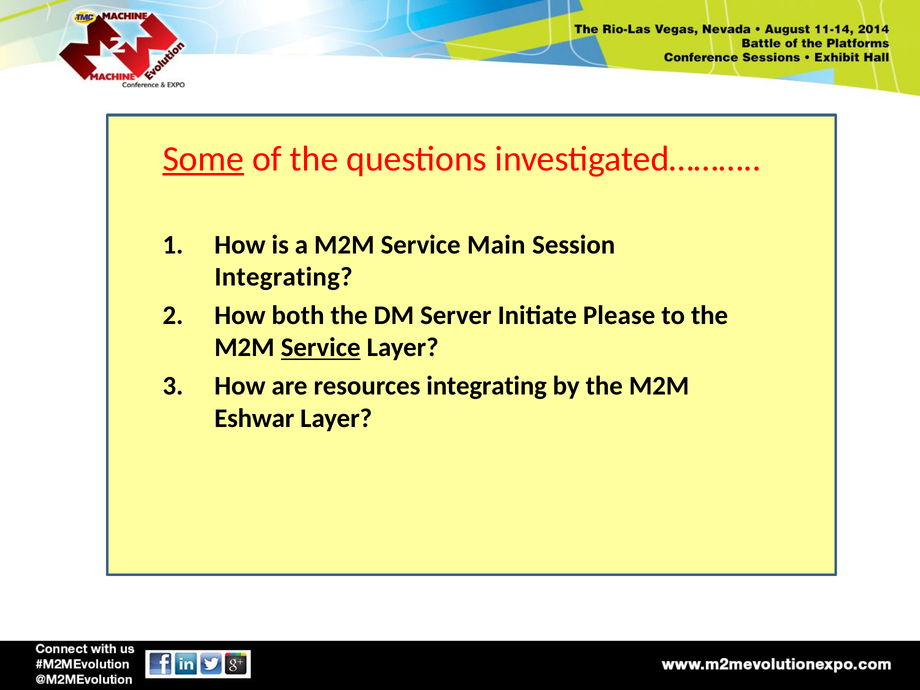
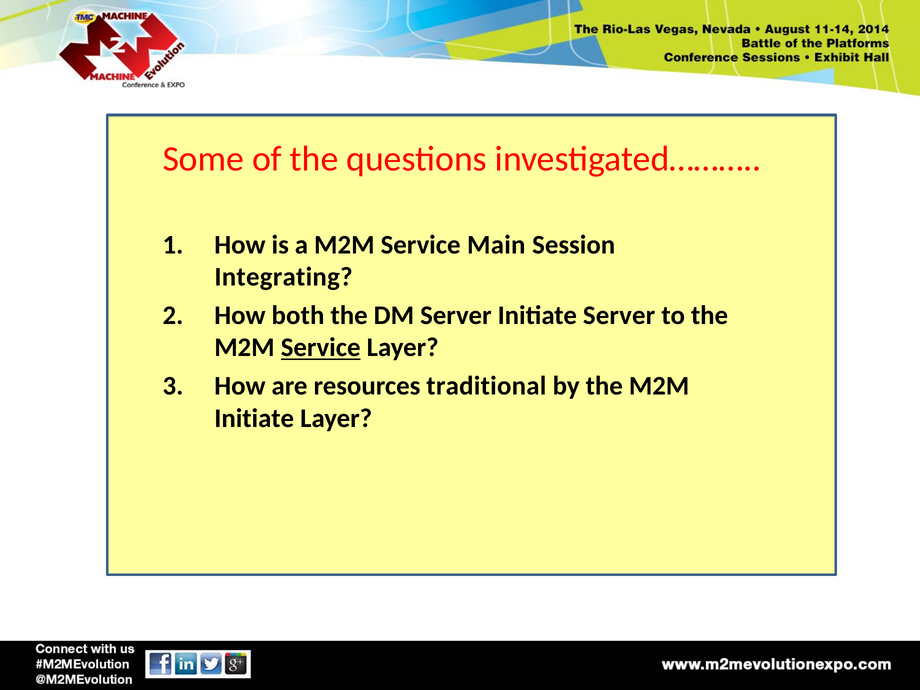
Some underline: present -> none
Initiate Please: Please -> Server
resources integrating: integrating -> traditional
Eshwar at (254, 418): Eshwar -> Initiate
